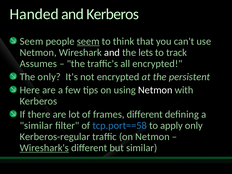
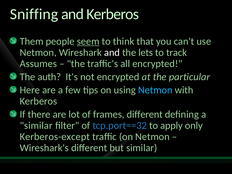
Handed: Handed -> Sniffing
Seem at (31, 41): Seem -> Them
The only: only -> auth
persistent: persistent -> particular
Netmon at (155, 90) colour: white -> light blue
tcp.port==58: tcp.port==58 -> tcp.port==32
Kerberos-regular: Kerberos-regular -> Kerberos-except
Wireshark's underline: present -> none
